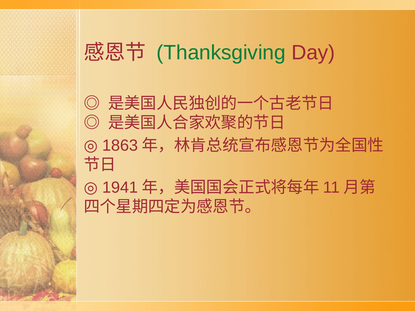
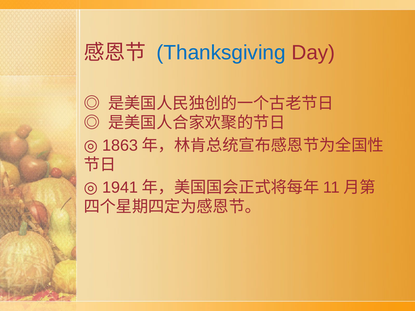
Thanksgiving colour: green -> blue
